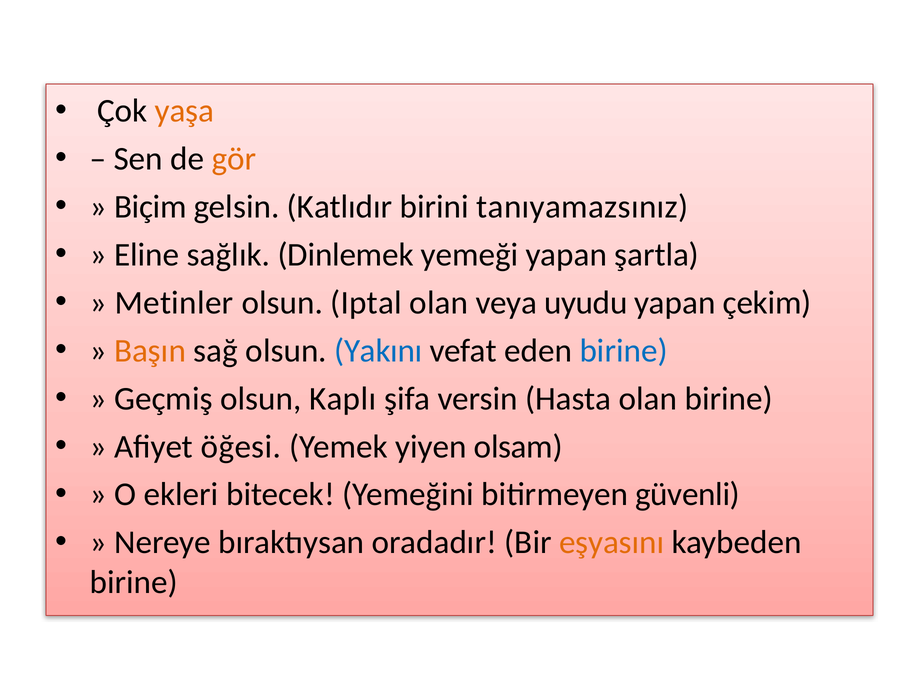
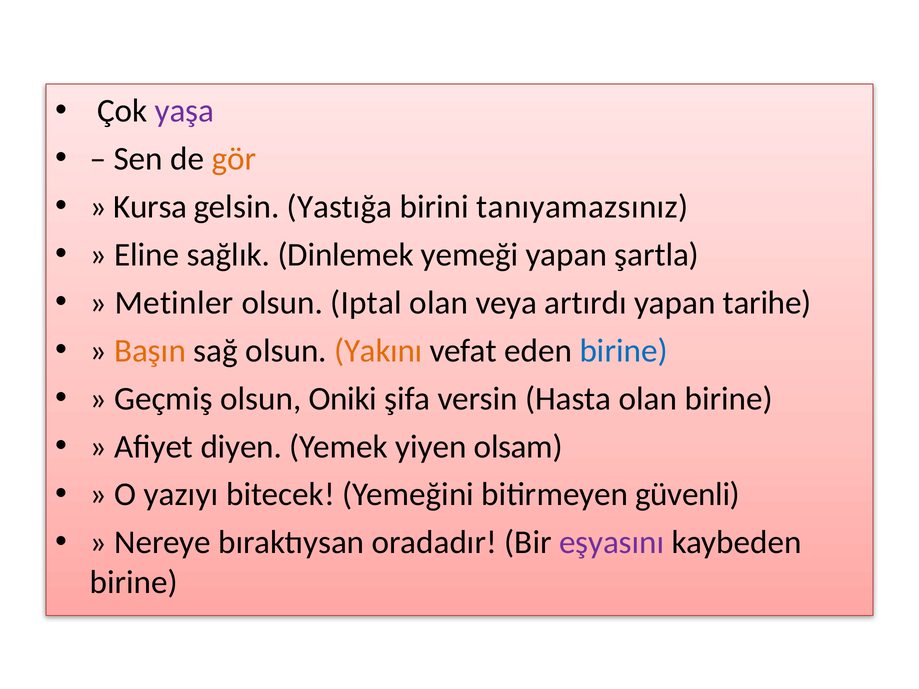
yaşa colour: orange -> purple
Biçim: Biçim -> Kursa
Katlıdır: Katlıdır -> Yastığa
uyudu: uyudu -> artırdı
çekim: çekim -> tarihe
Yakını colour: blue -> orange
Kaplı: Kaplı -> Oniki
öğesi: öğesi -> diyen
ekleri: ekleri -> yazıyı
eşyasını colour: orange -> purple
